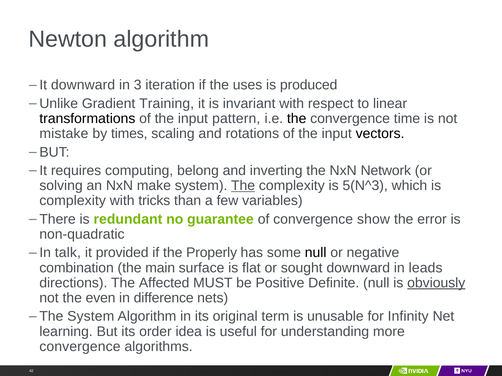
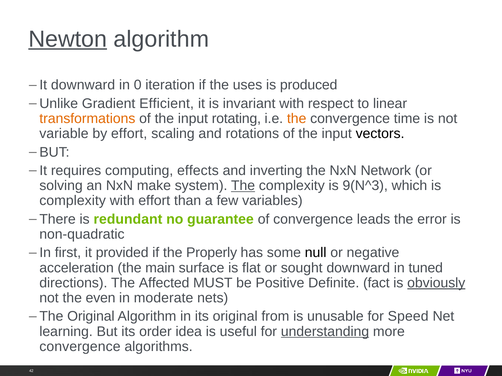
Newton underline: none -> present
3: 3 -> 0
Training: Training -> Efficient
transformations colour: black -> orange
pattern: pattern -> rotating
the at (297, 119) colour: black -> orange
mistake: mistake -> variable
by times: times -> effort
belong: belong -> effects
5(N^3: 5(N^3 -> 9(N^3
with tricks: tricks -> effort
show: show -> leads
talk: talk -> first
combination: combination -> acceleration
leads: leads -> tuned
Definite null: null -> fact
difference: difference -> moderate
The System: System -> Original
term: term -> from
Infinity: Infinity -> Speed
understanding underline: none -> present
